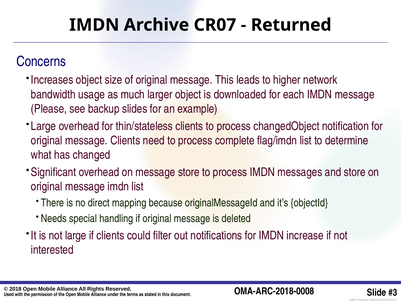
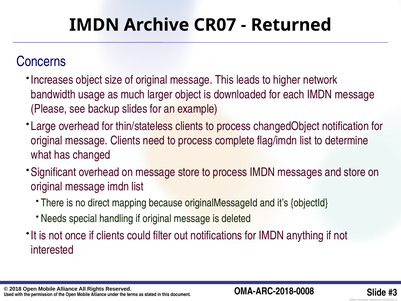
not large: large -> once
increase: increase -> anything
